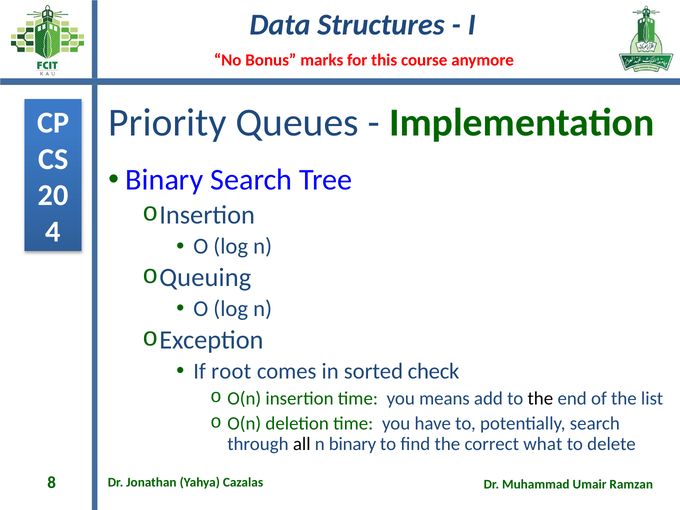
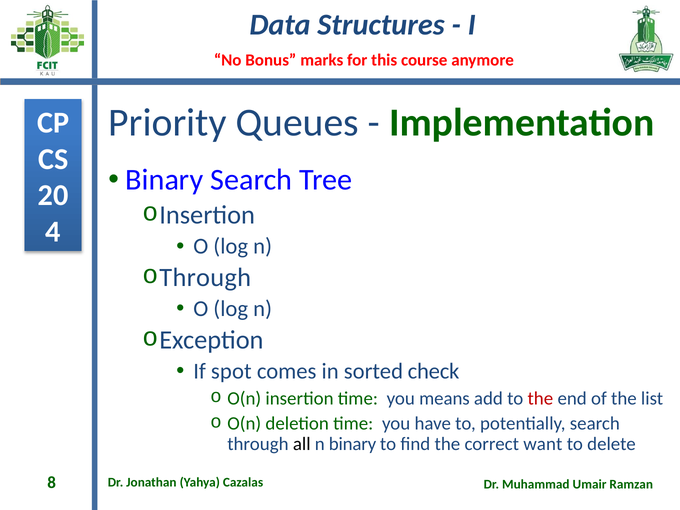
o Queuing: Queuing -> Through
root: root -> spot
the at (540, 398) colour: black -> red
what: what -> want
